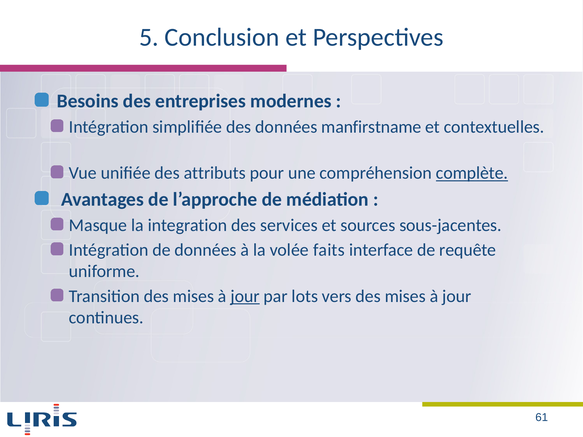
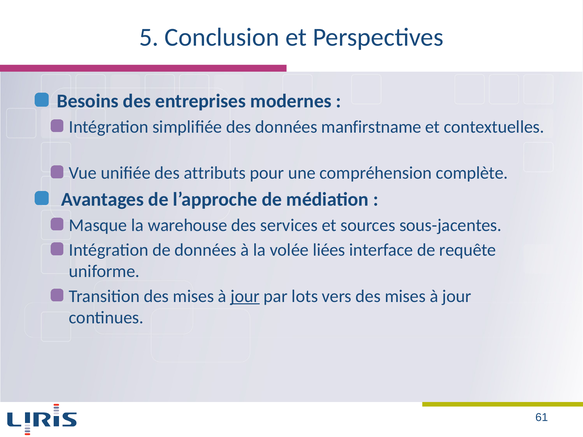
complète underline: present -> none
integration: integration -> warehouse
faits: faits -> liées
